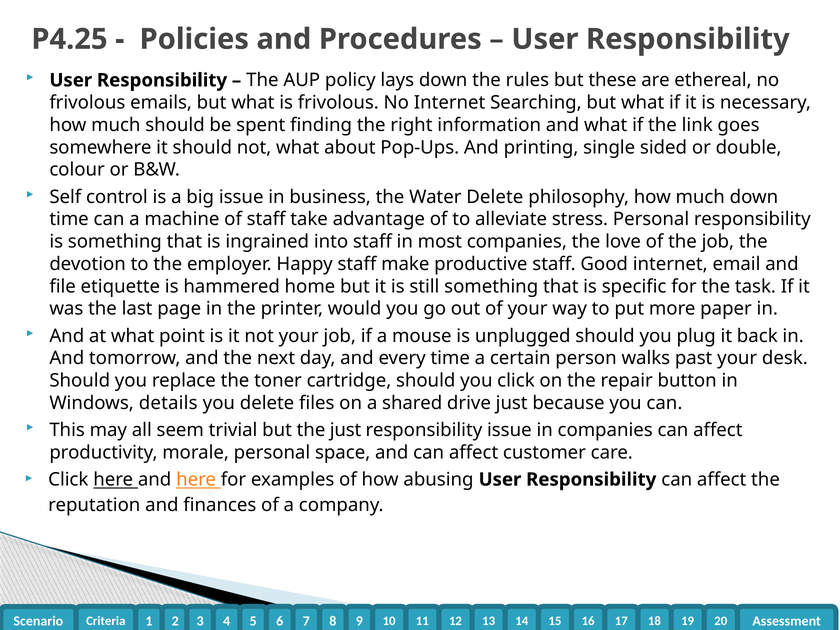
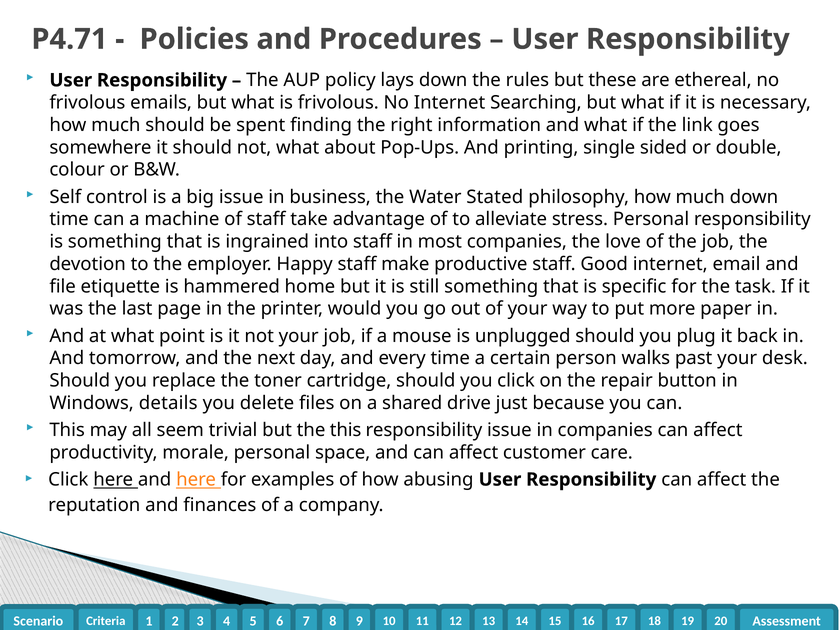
P4.25: P4.25 -> P4.71
Water Delete: Delete -> Stated
the just: just -> this
